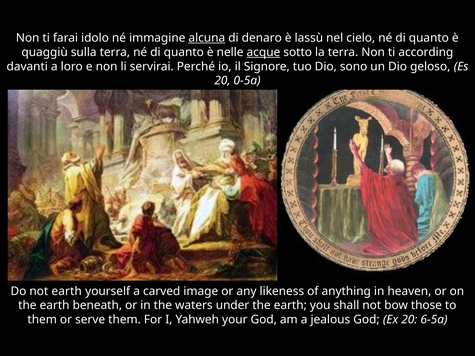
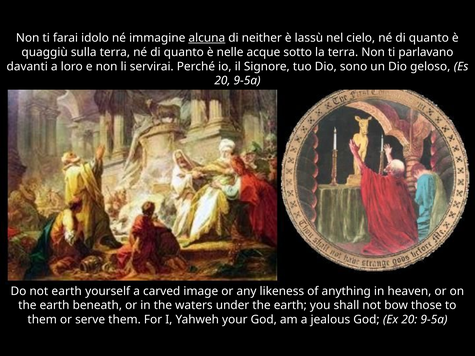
denaro: denaro -> neither
acque underline: present -> none
according: according -> parlavano
0-5a at (247, 81): 0-5a -> 9-5a
Ex 20 6-5a: 6-5a -> 9-5a
